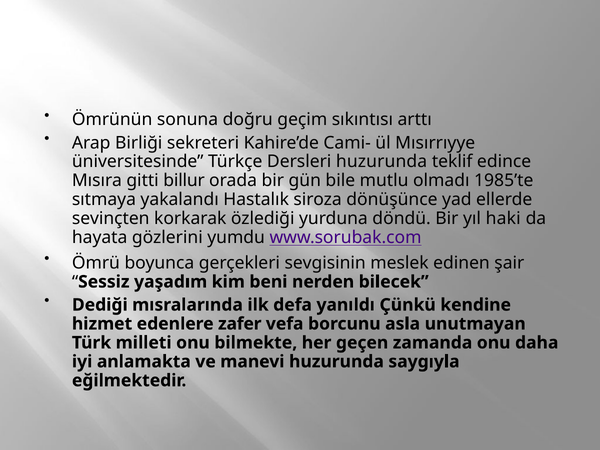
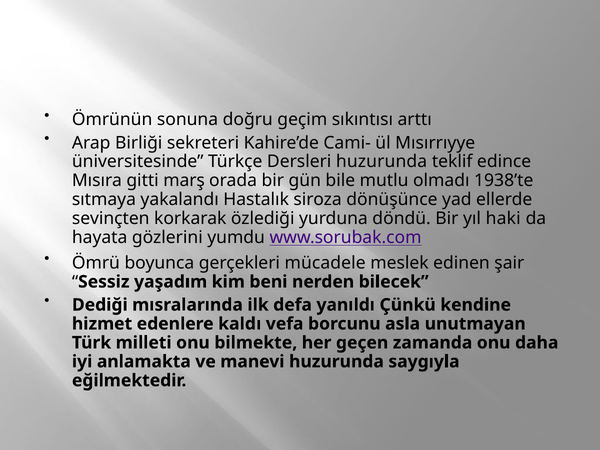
billur: billur -> marş
1985’te: 1985’te -> 1938’te
sevgisinin: sevgisinin -> mücadele
zafer: zafer -> kaldı
